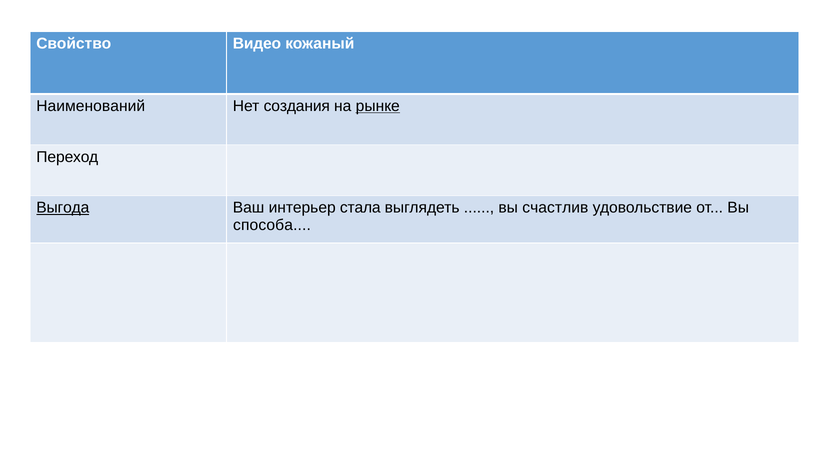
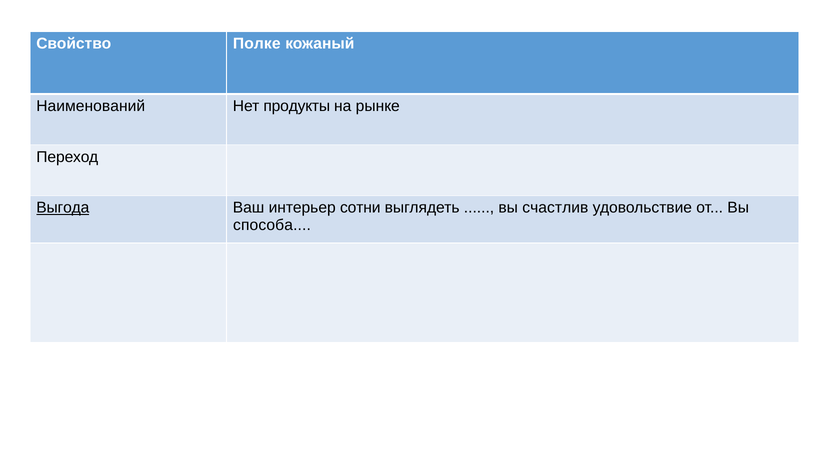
Видео: Видео -> Полке
создания: создания -> продукты
рынке underline: present -> none
стала: стала -> сотни
